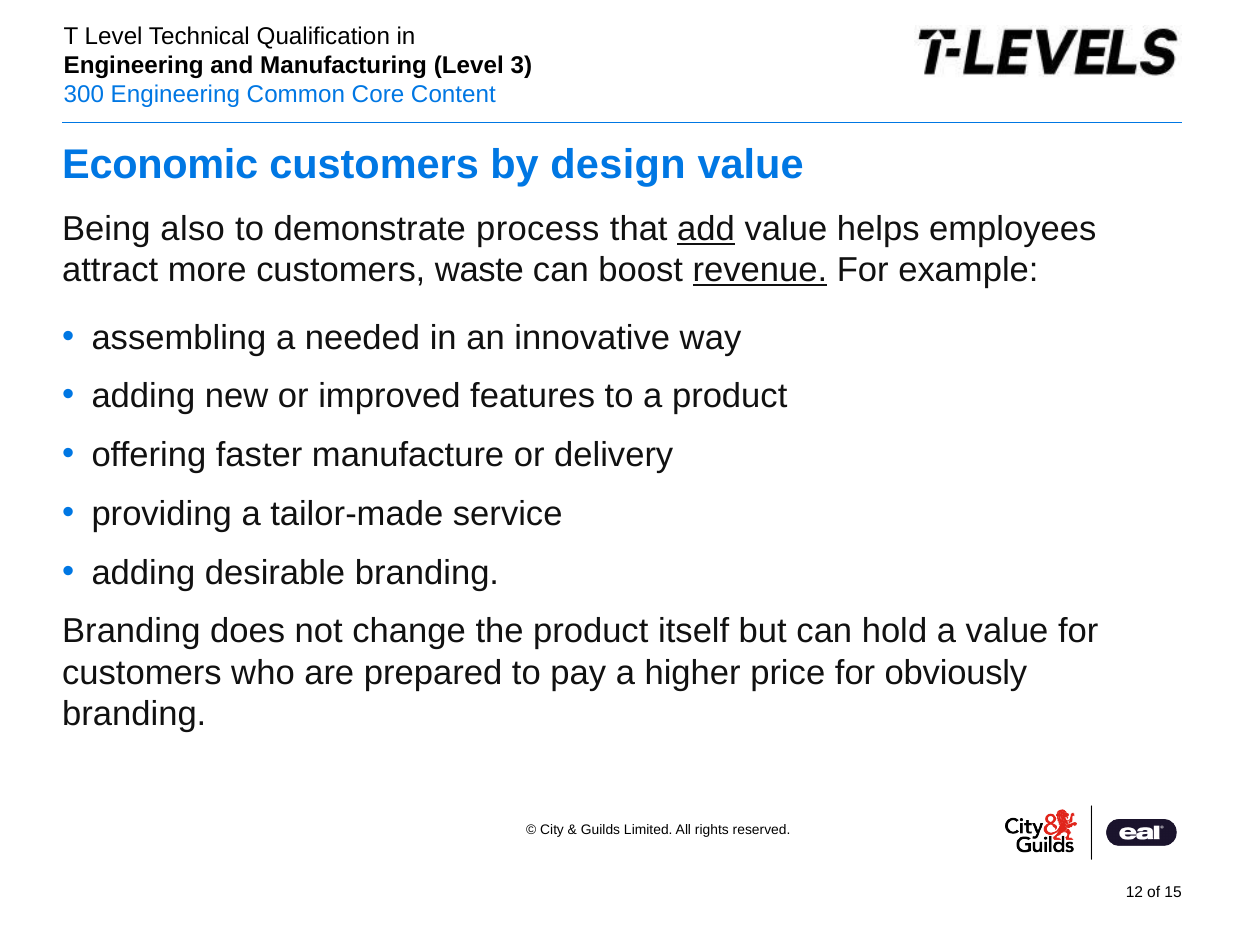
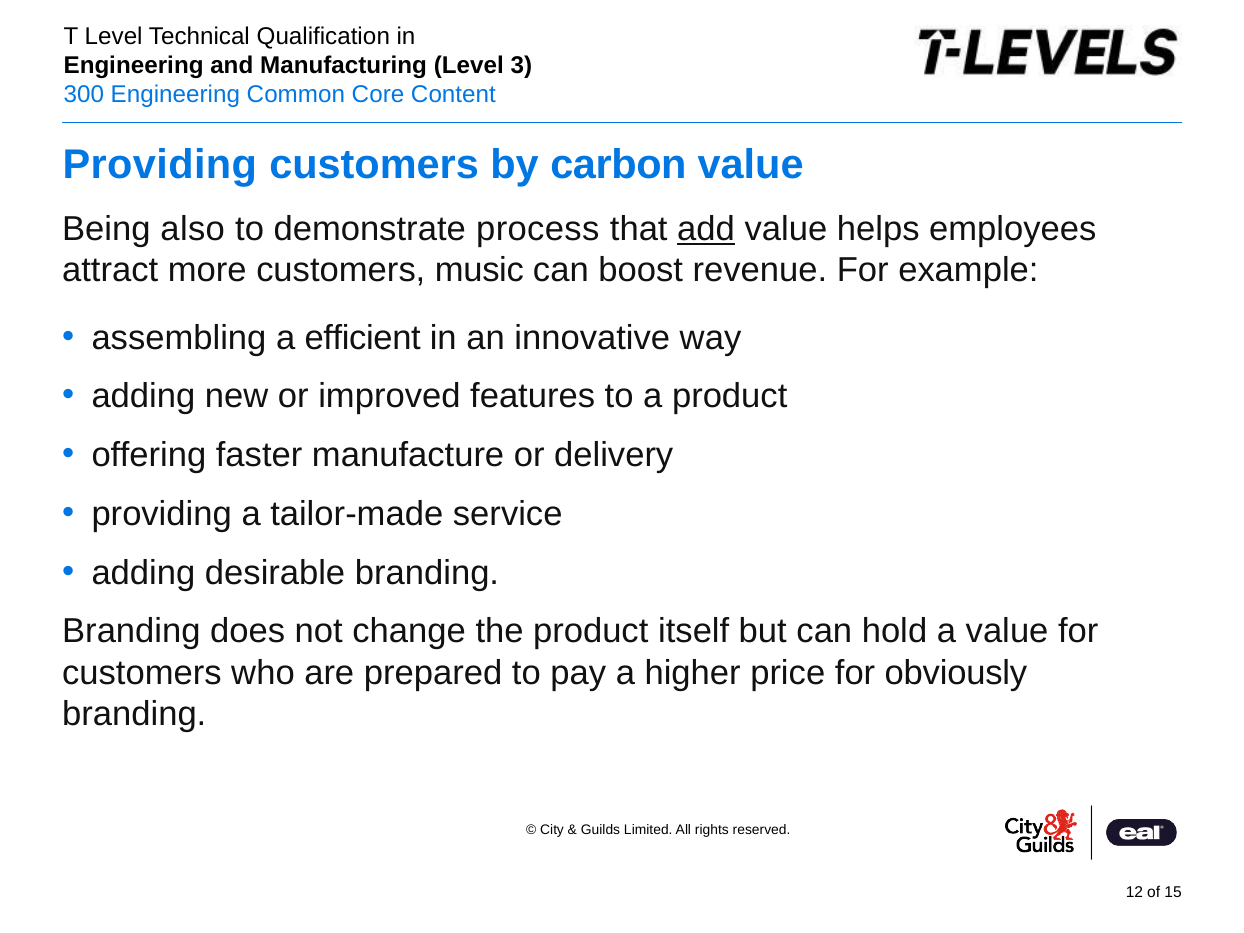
Economic at (160, 165): Economic -> Providing
design: design -> carbon
waste: waste -> music
revenue underline: present -> none
needed: needed -> efficient
